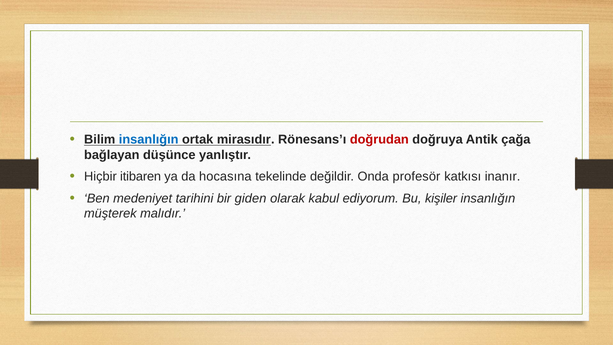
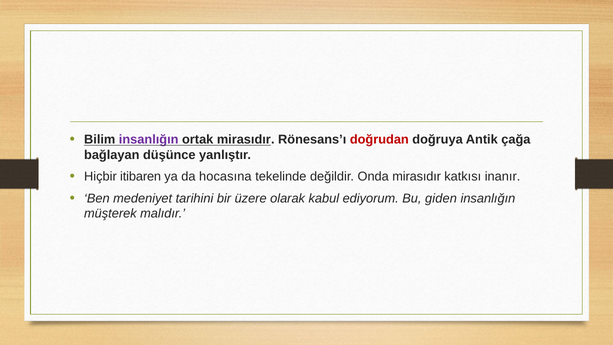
insanlığın at (149, 139) colour: blue -> purple
Onda profesör: profesör -> mirasıdır
giden: giden -> üzere
kişiler: kişiler -> giden
